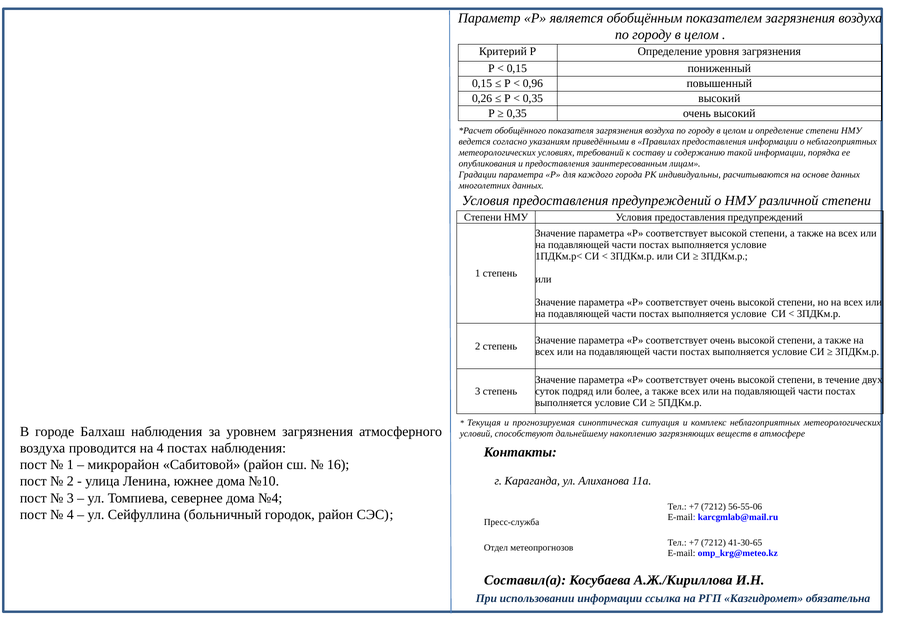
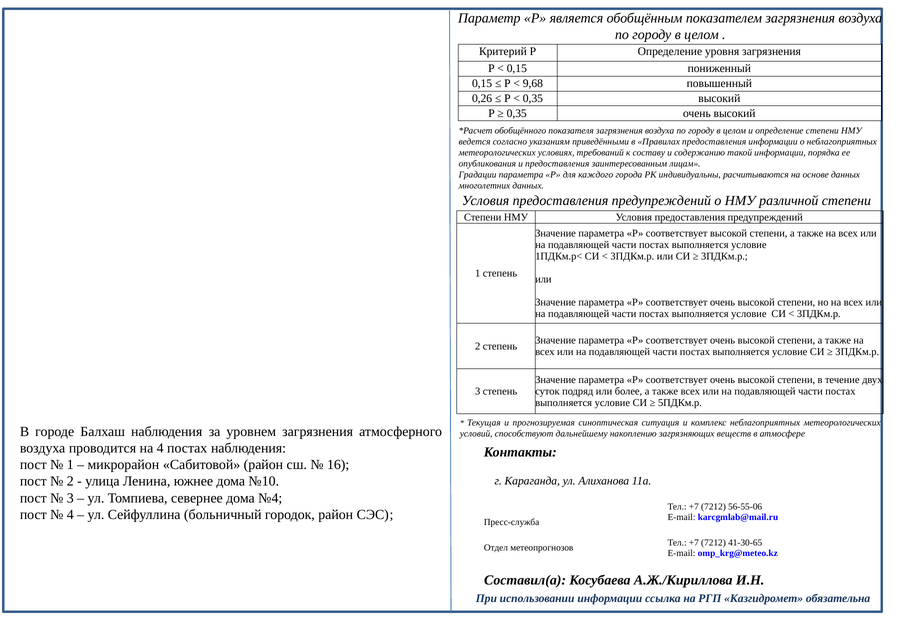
0,96: 0,96 -> 9,68
